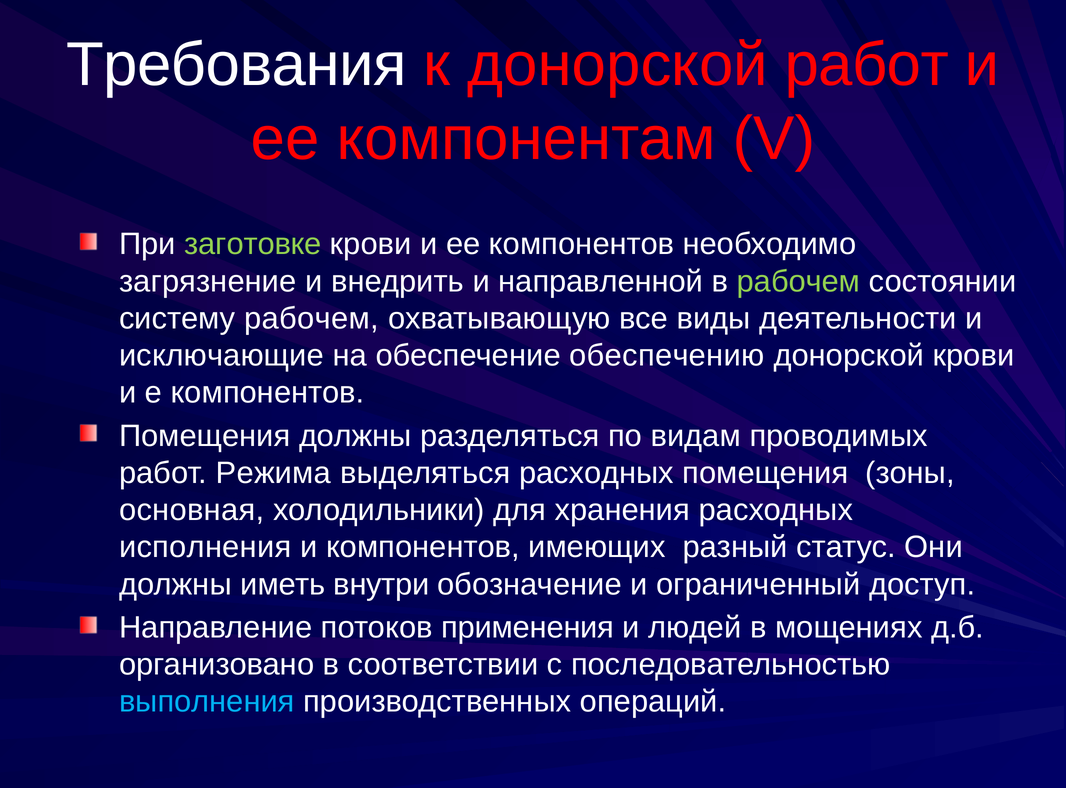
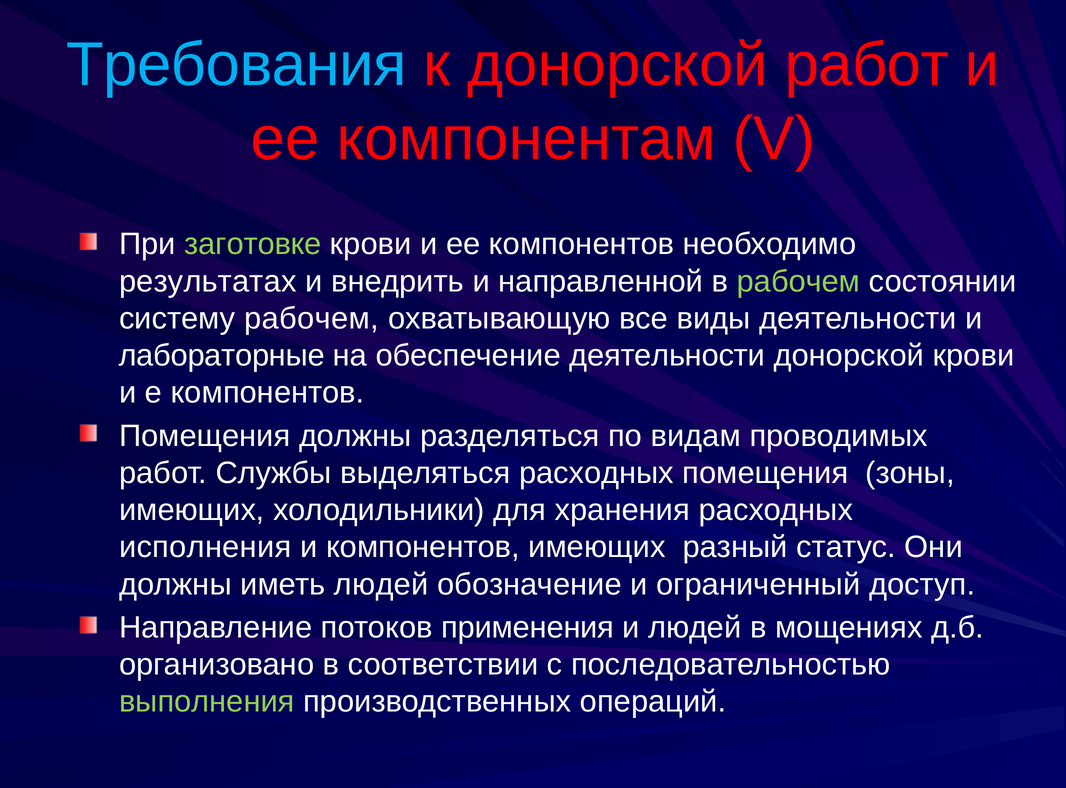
Требования colour: white -> light blue
загрязнение: загрязнение -> результатах
исключающие: исключающие -> лабораторные
обеспечение обеспечению: обеспечению -> деятельности
Режима: Режима -> Службы
основная at (192, 510): основная -> имеющих
иметь внутри: внутри -> людей
выполнения colour: light blue -> light green
